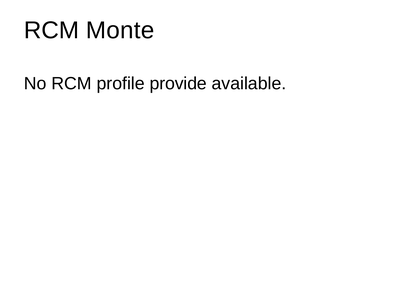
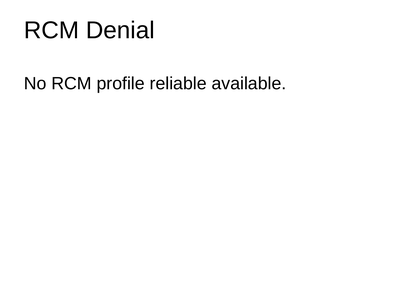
Monte: Monte -> Denial
provide: provide -> reliable
